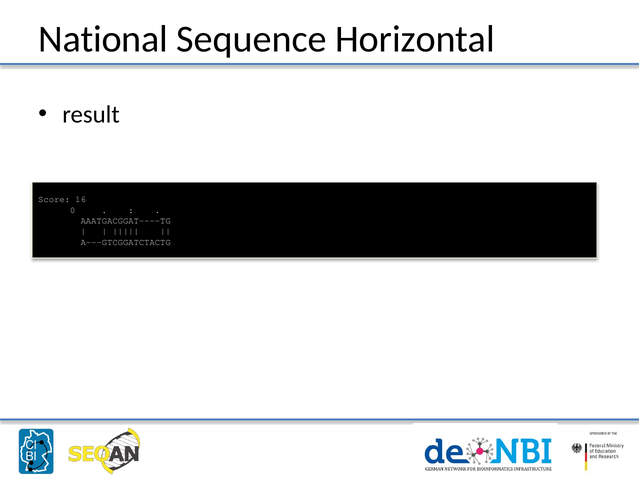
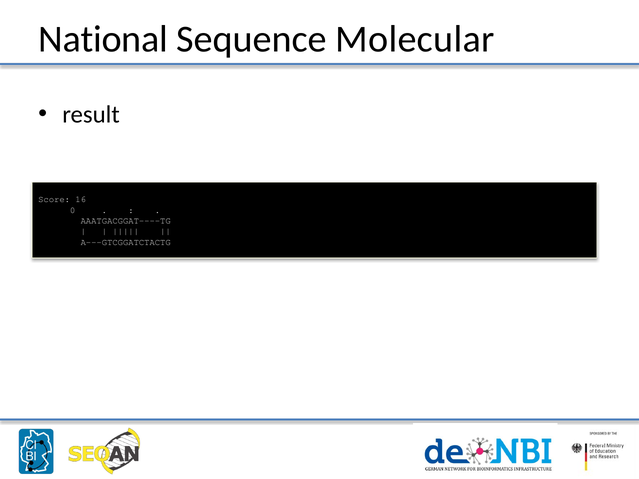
Horizontal: Horizontal -> Molecular
